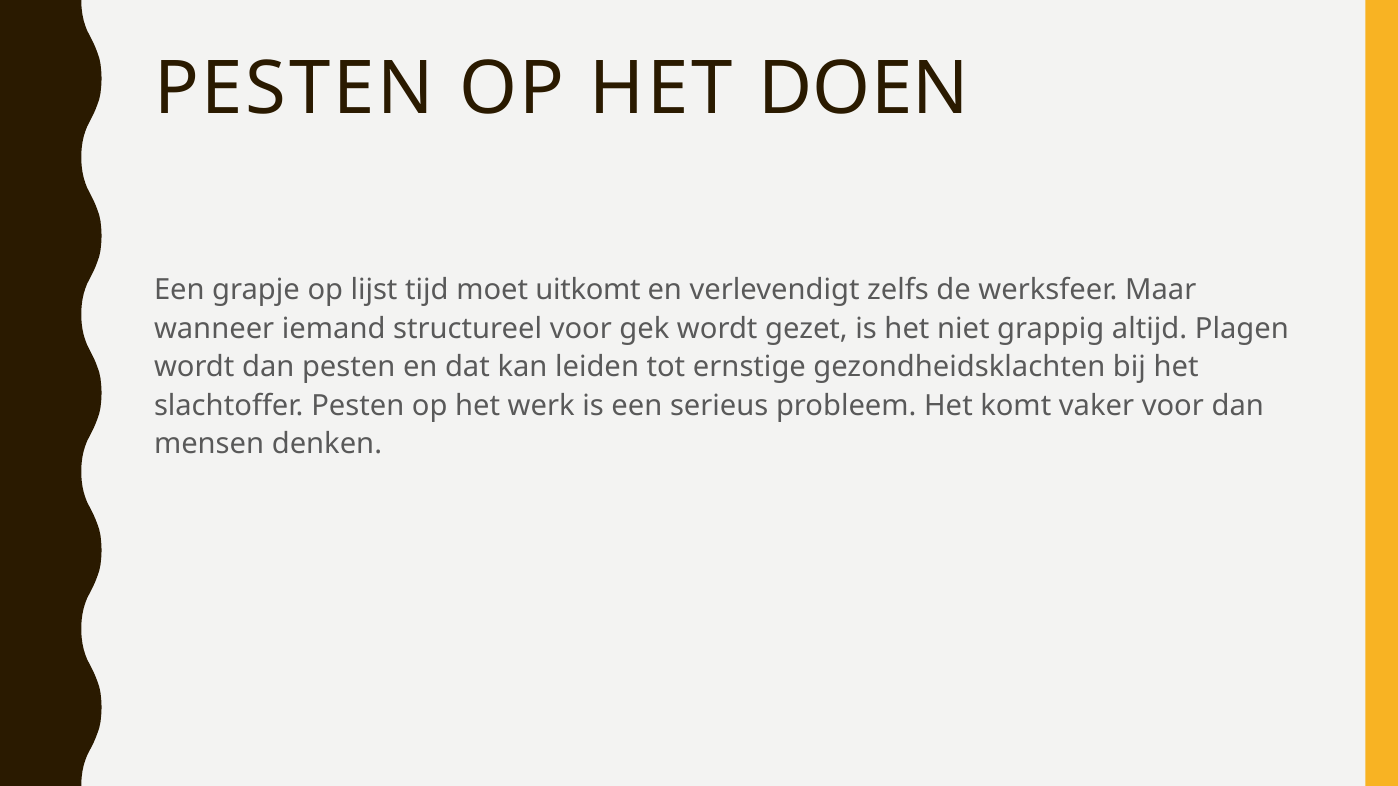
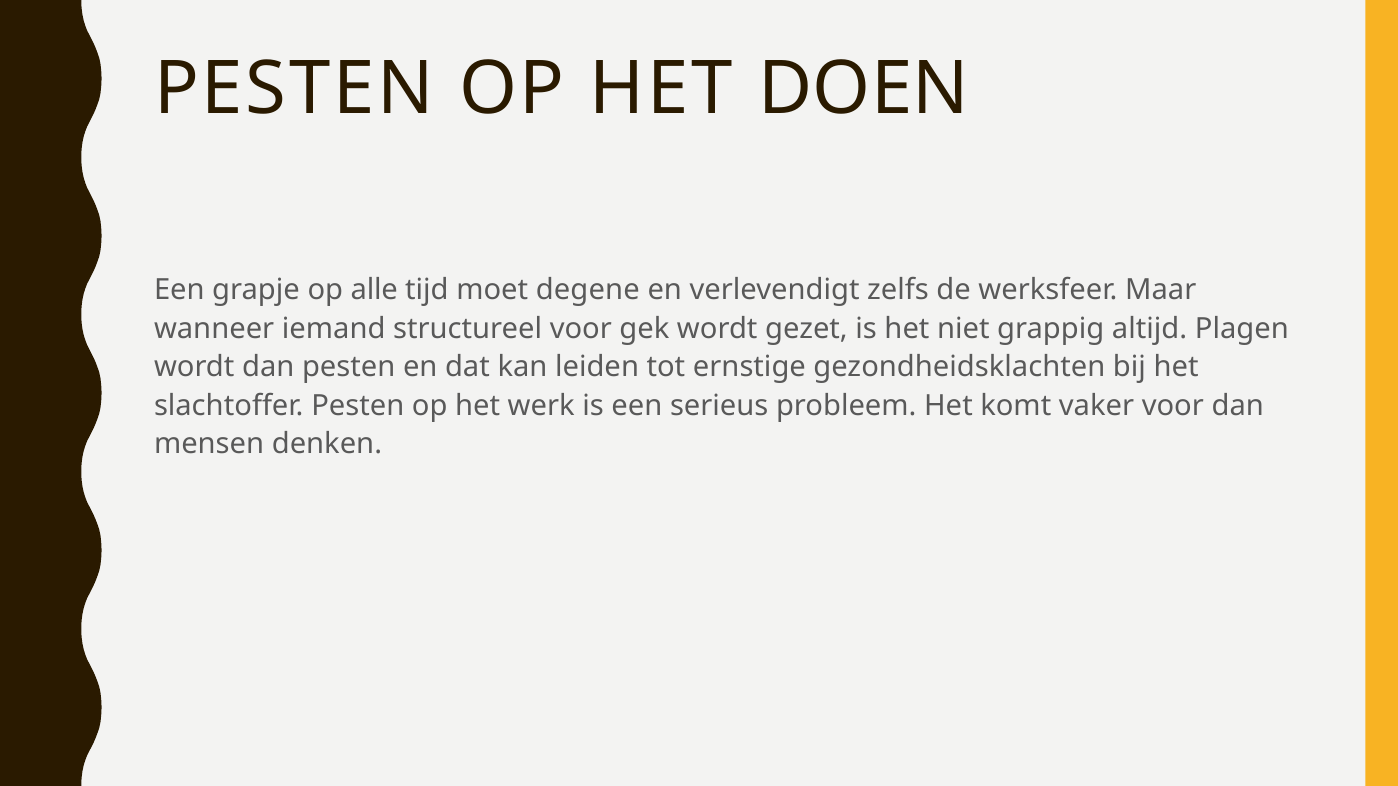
lijst: lijst -> alle
uitkomt: uitkomt -> degene
